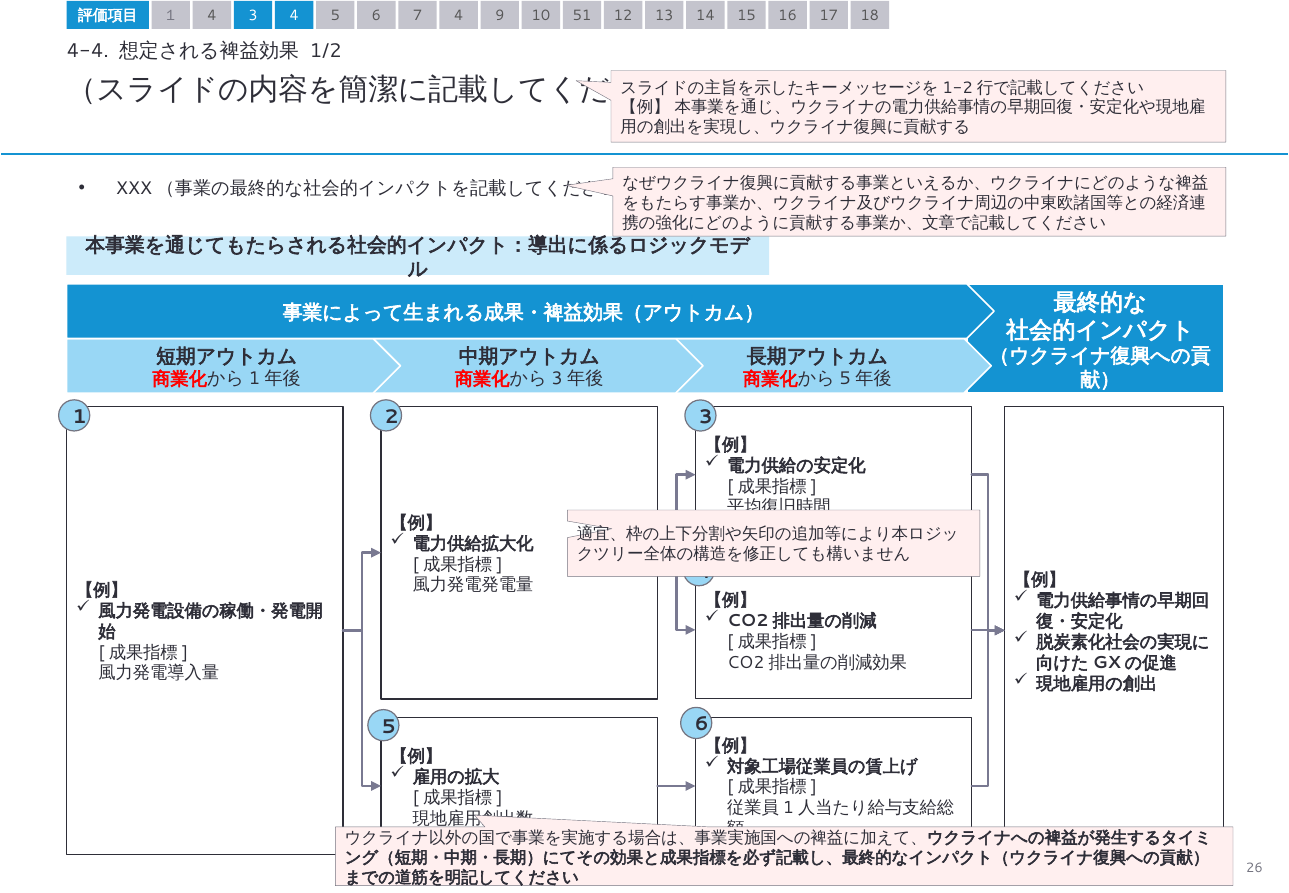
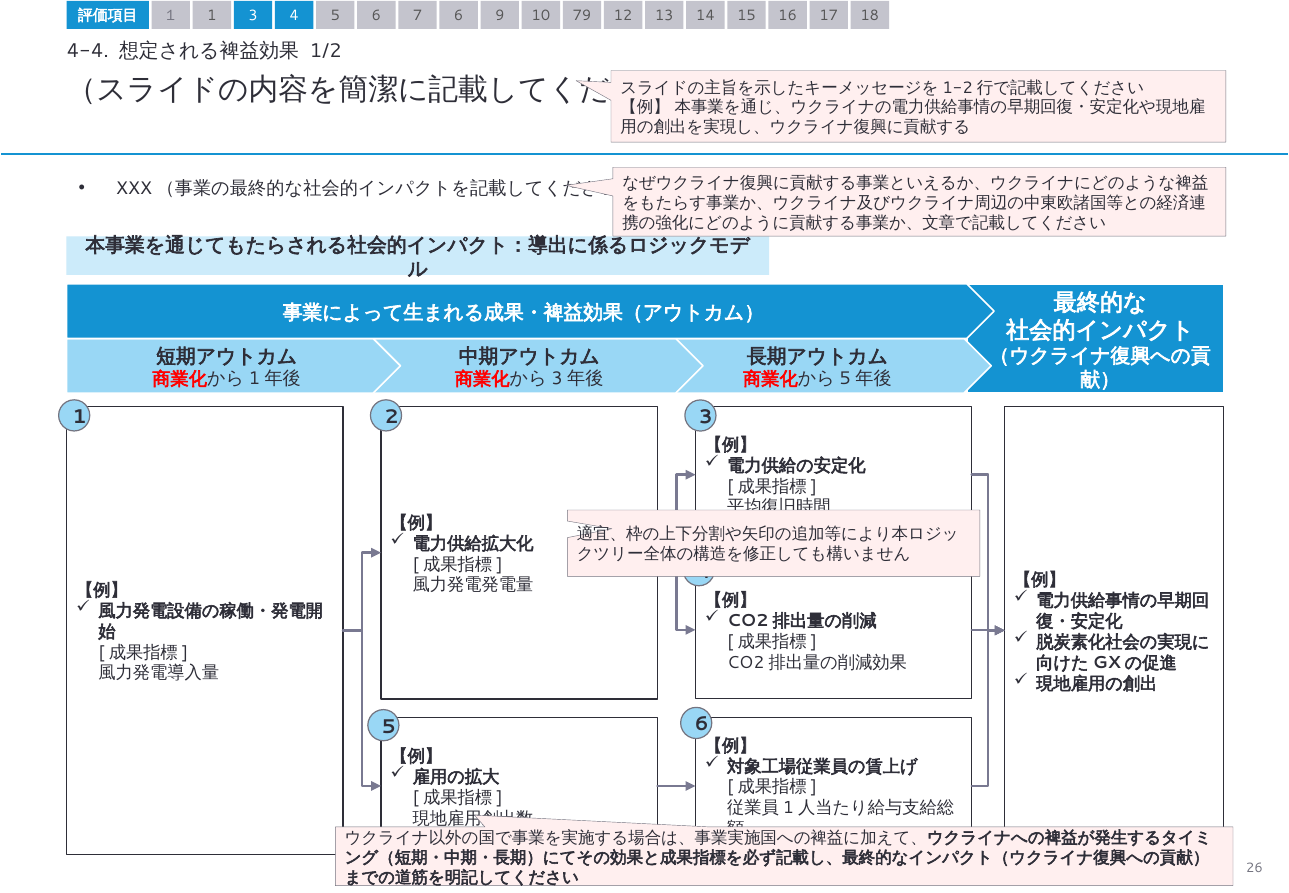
１ 4: 4 -> 1
7 4: 4 -> 6
51: 51 -> 79
